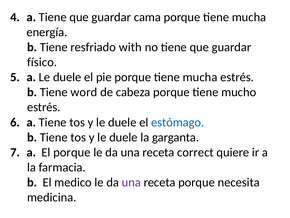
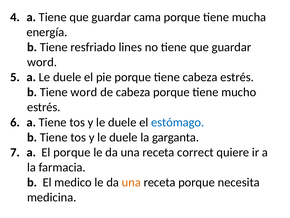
with: with -> lines
físico at (42, 62): físico -> word
pie porque tiene mucha: mucha -> cabeza
una at (131, 182) colour: purple -> orange
